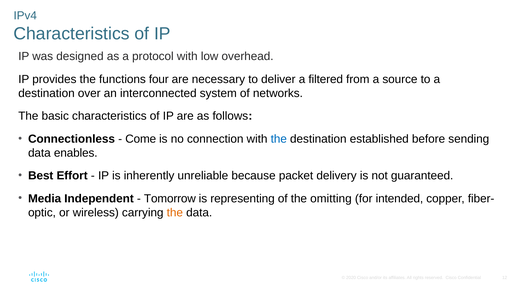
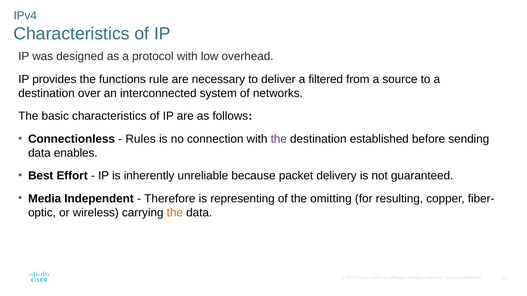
four: four -> rule
Come: Come -> Rules
the at (279, 139) colour: blue -> purple
Tomorrow: Tomorrow -> Therefore
intended: intended -> resulting
